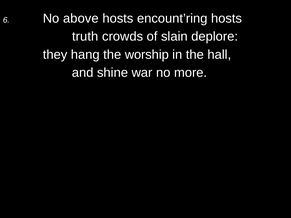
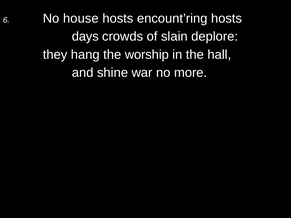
above: above -> house
truth: truth -> days
